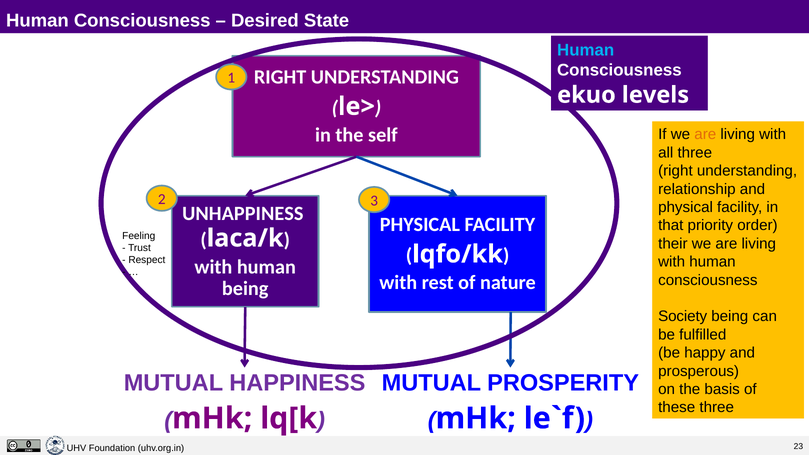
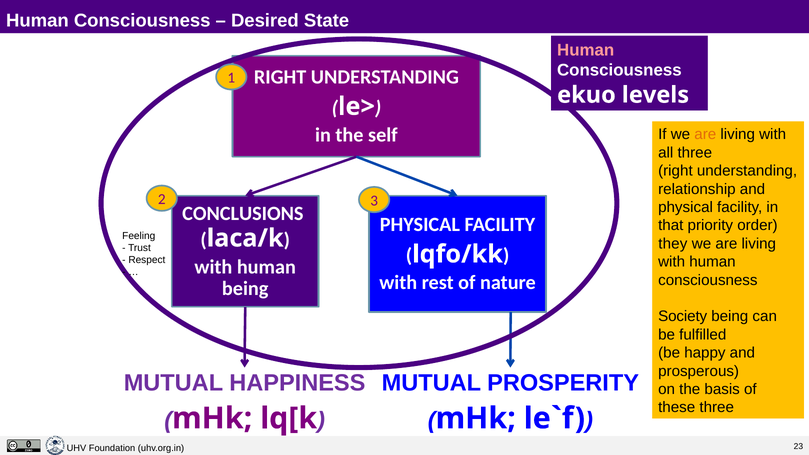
Human at (586, 50) colour: light blue -> pink
UNHAPPINESS: UNHAPPINESS -> CONCLUSIONS
their: their -> they
